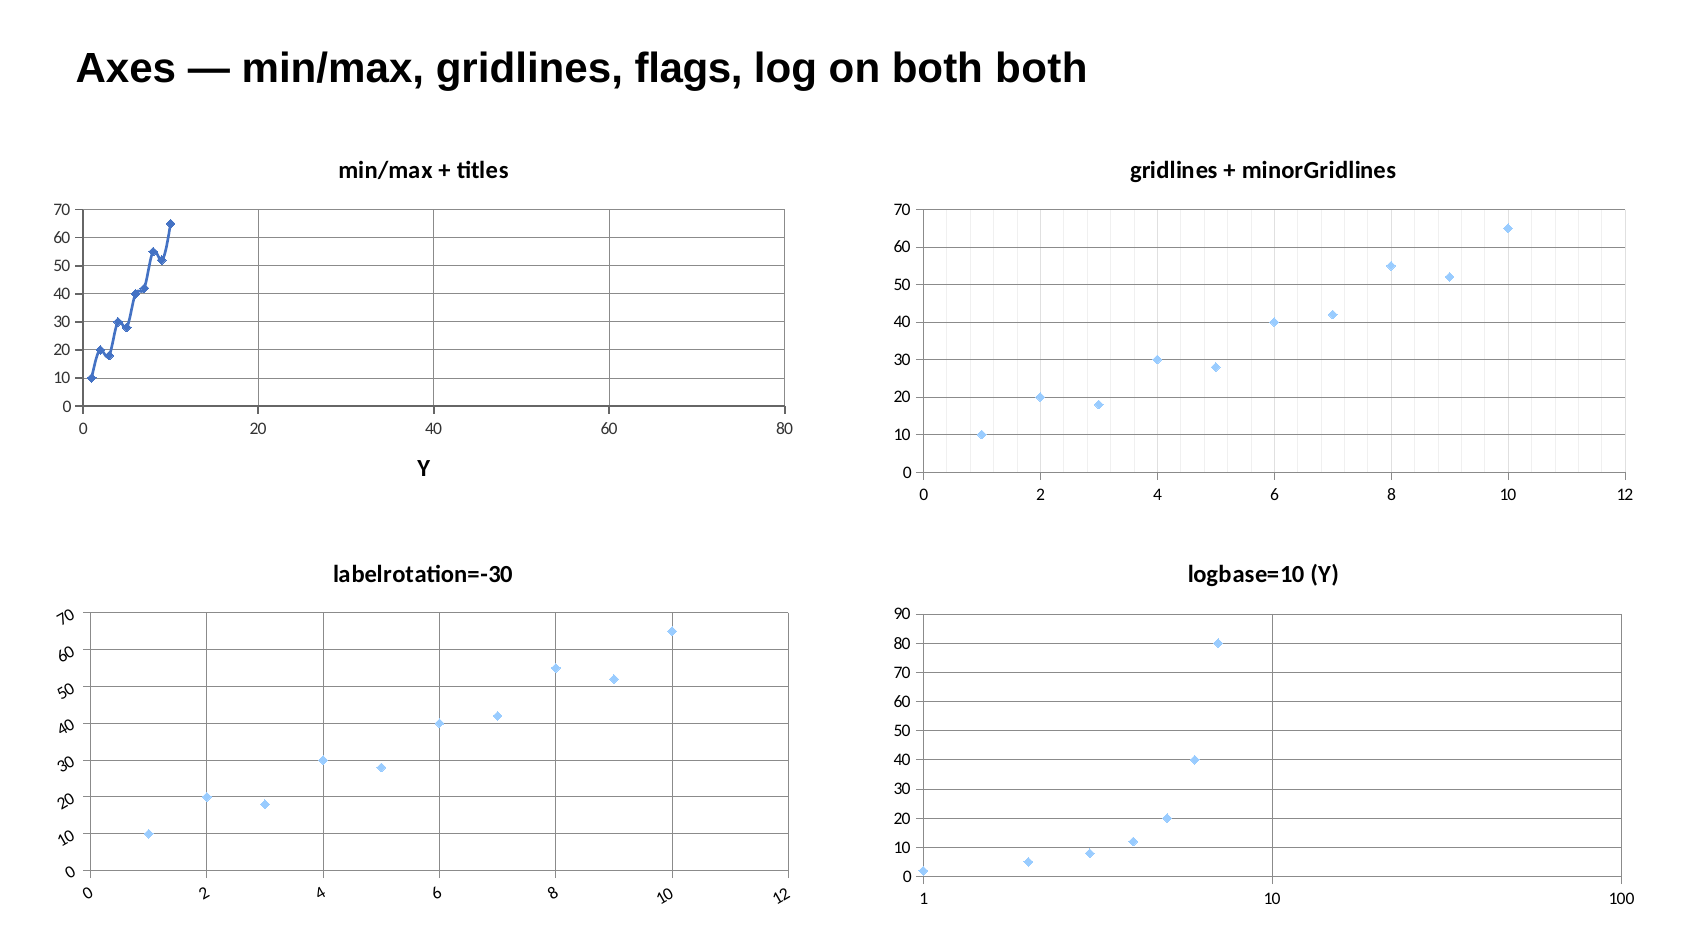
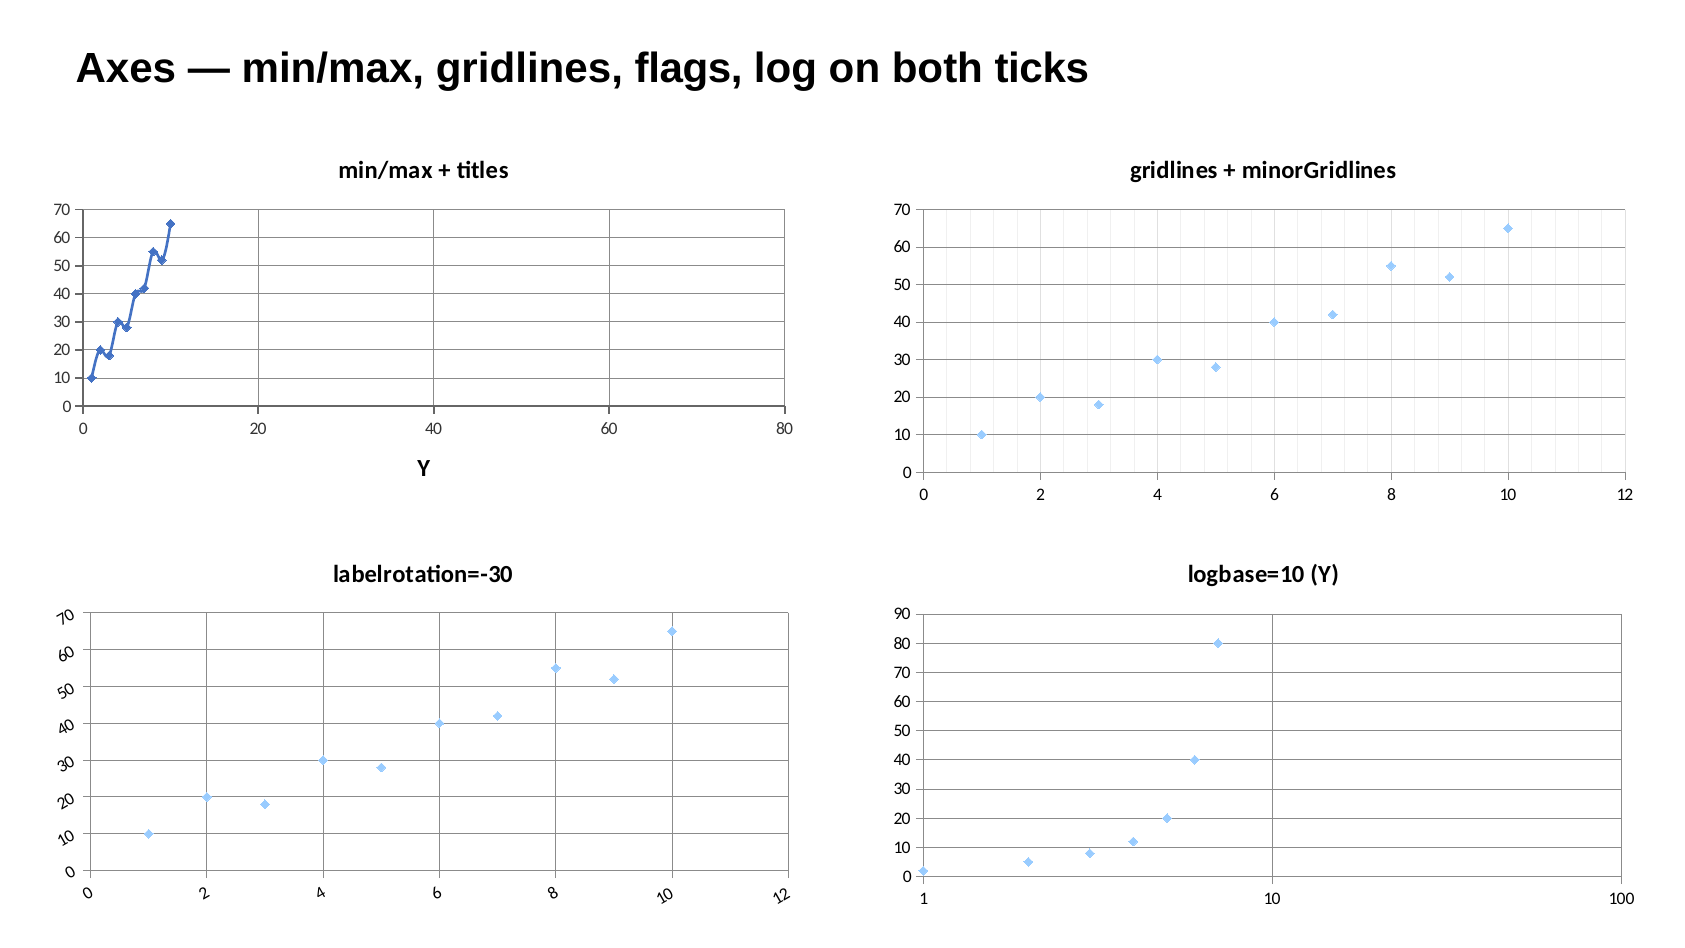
both both: both -> ticks
